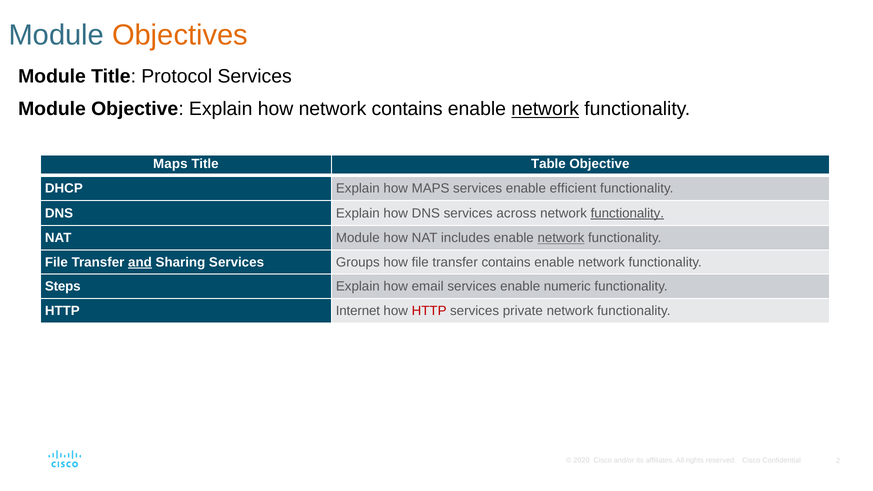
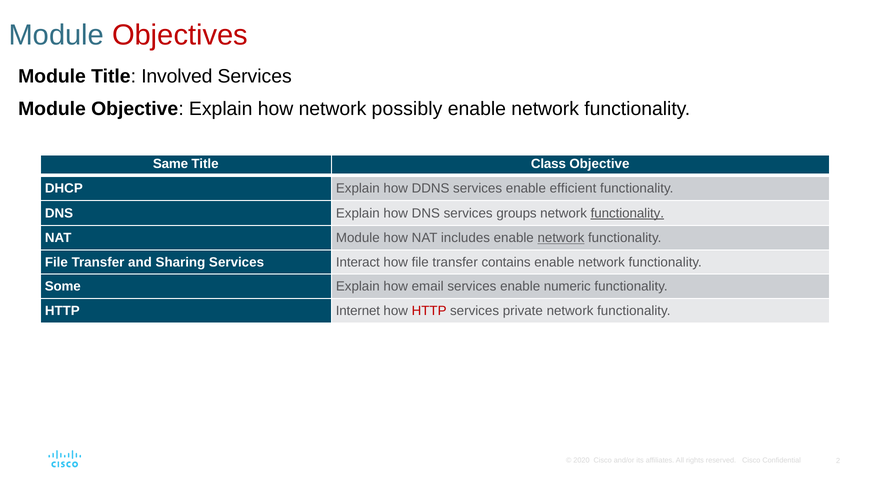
Objectives colour: orange -> red
Protocol: Protocol -> Involved
network contains: contains -> possibly
network at (545, 109) underline: present -> none
Maps at (170, 164): Maps -> Same
Table: Table -> Class
how MAPS: MAPS -> DDNS
across: across -> groups
and underline: present -> none
Groups: Groups -> Interact
Steps: Steps -> Some
